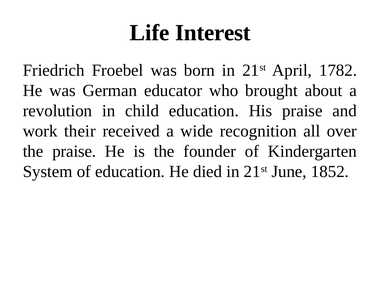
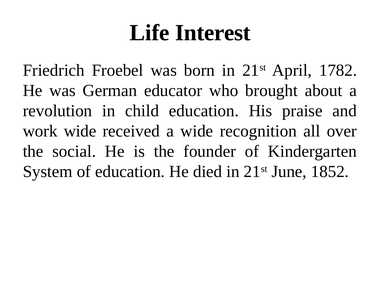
work their: their -> wide
the praise: praise -> social
